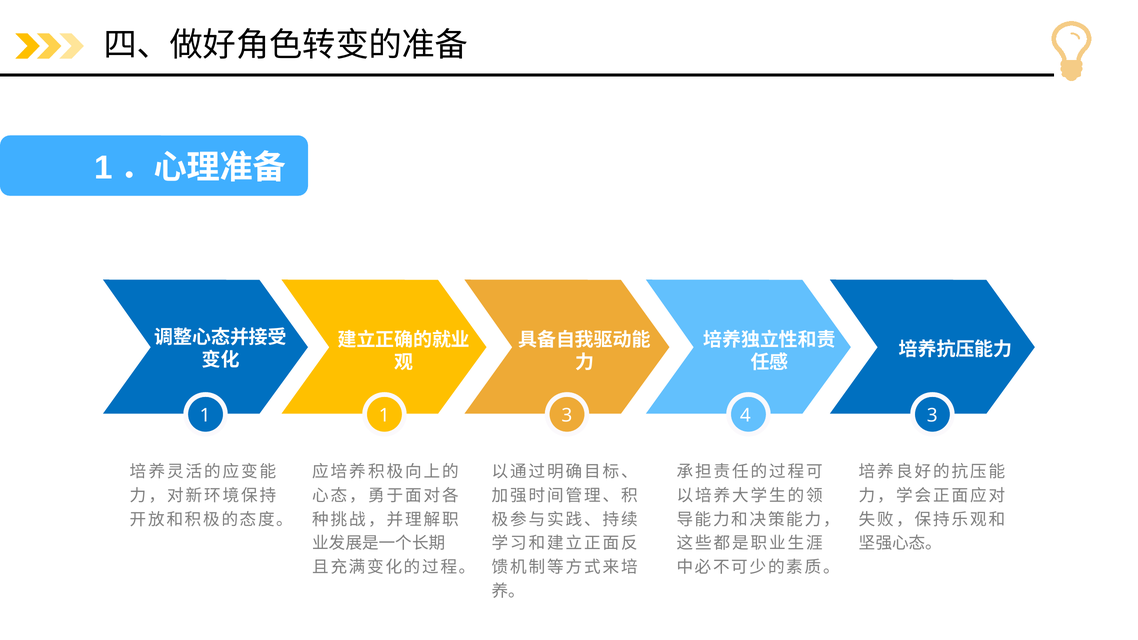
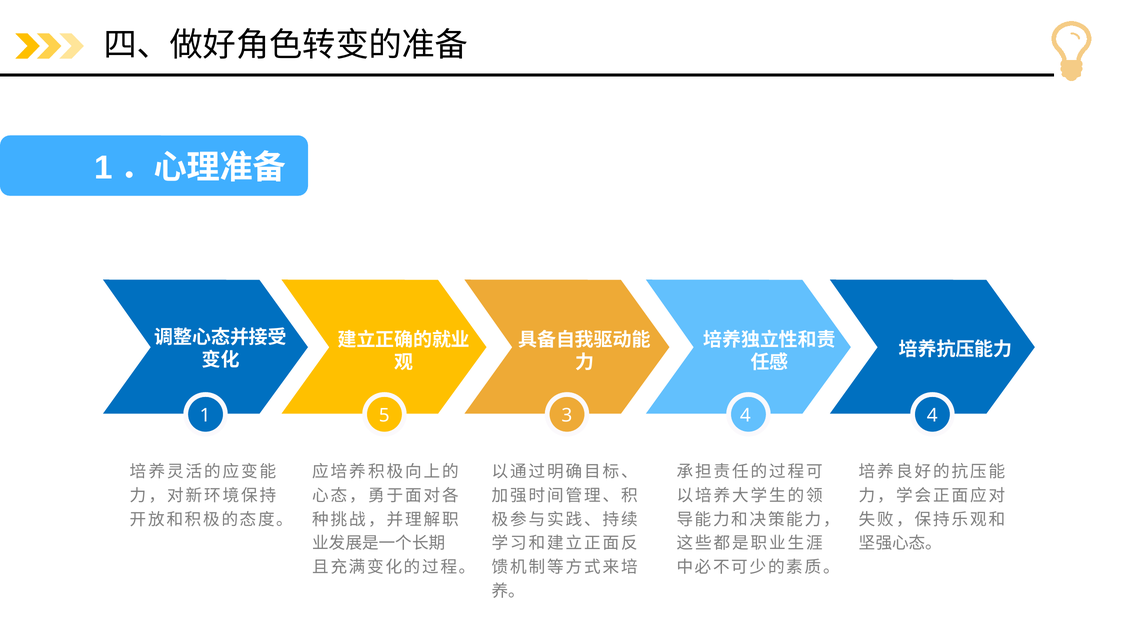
1 1: 1 -> 5
4 3: 3 -> 4
